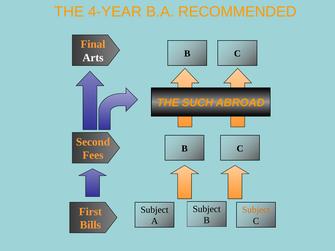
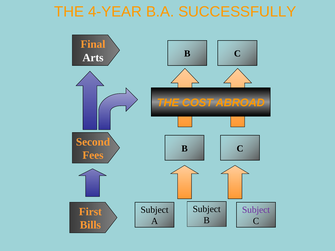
RECOMMENDED: RECOMMENDED -> SUCCESSFULLY
SUCH: SUCH -> COST
Subject at (256, 210) colour: orange -> purple
